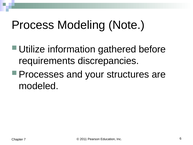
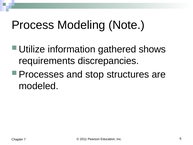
before: before -> shows
your: your -> stop
